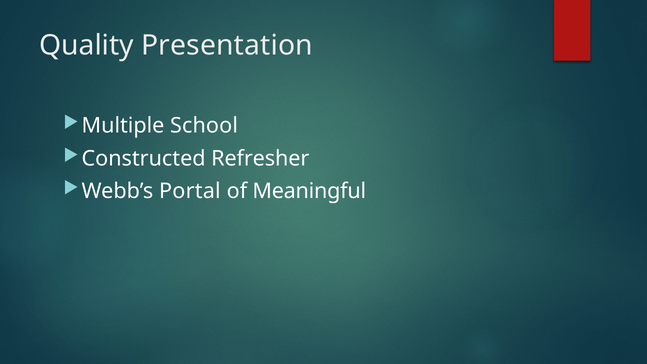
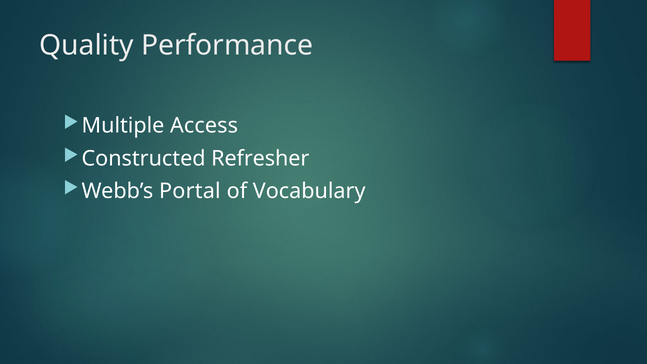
Presentation: Presentation -> Performance
School: School -> Access
Meaningful: Meaningful -> Vocabulary
